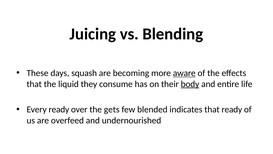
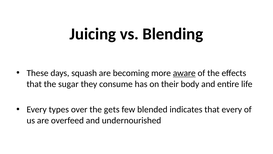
liquid: liquid -> sugar
body underline: present -> none
Every ready: ready -> types
that ready: ready -> every
